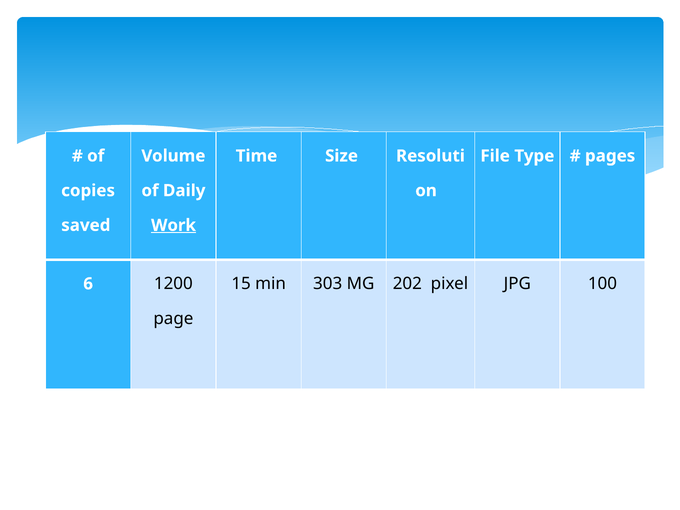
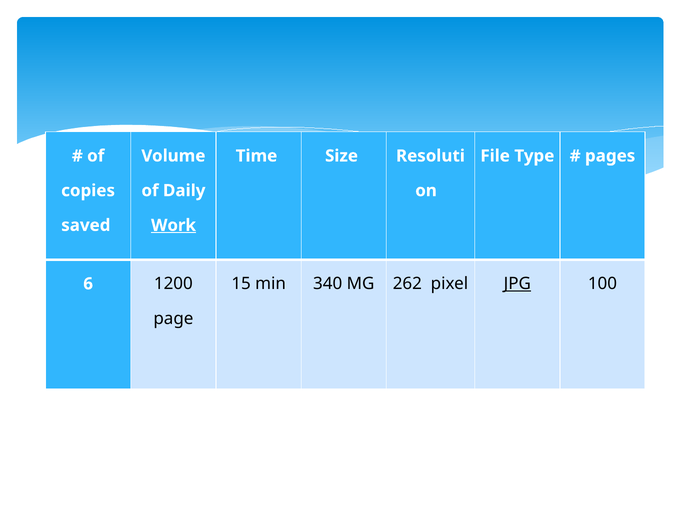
303: 303 -> 340
202: 202 -> 262
JPG underline: none -> present
